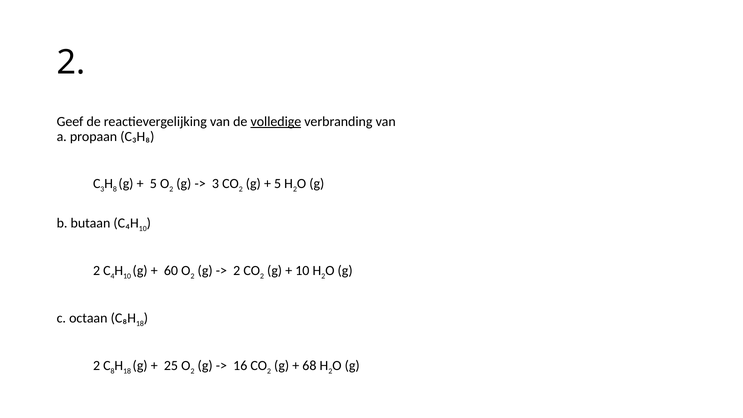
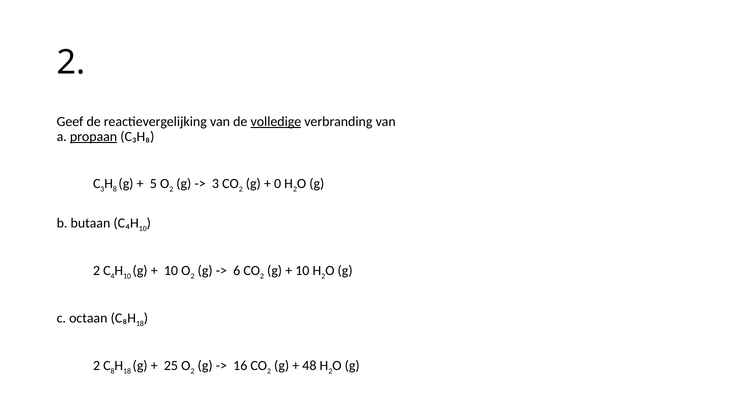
propaan underline: none -> present
5 at (278, 184): 5 -> 0
60 at (171, 271): 60 -> 10
2 at (237, 271): 2 -> 6
68: 68 -> 48
